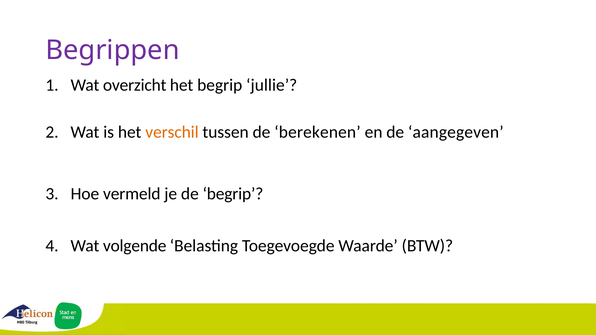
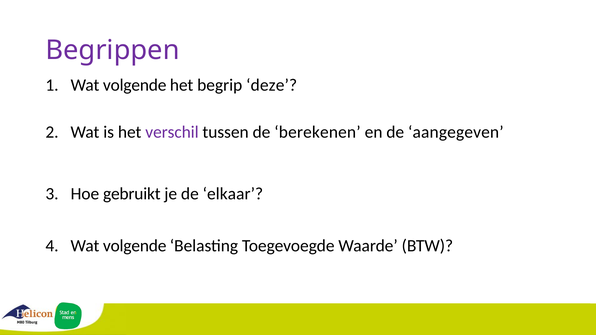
overzicht at (135, 85): overzicht -> volgende
jullie: jullie -> deze
verschil colour: orange -> purple
vermeld: vermeld -> gebruikt
de begrip: begrip -> elkaar
